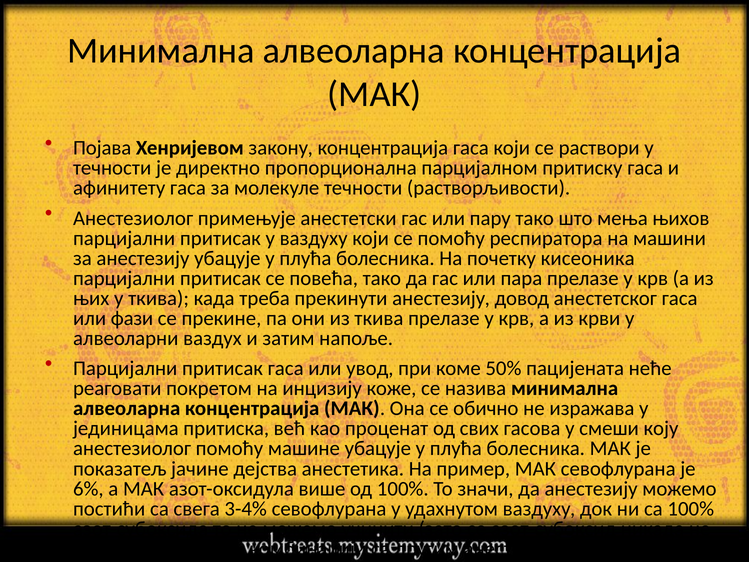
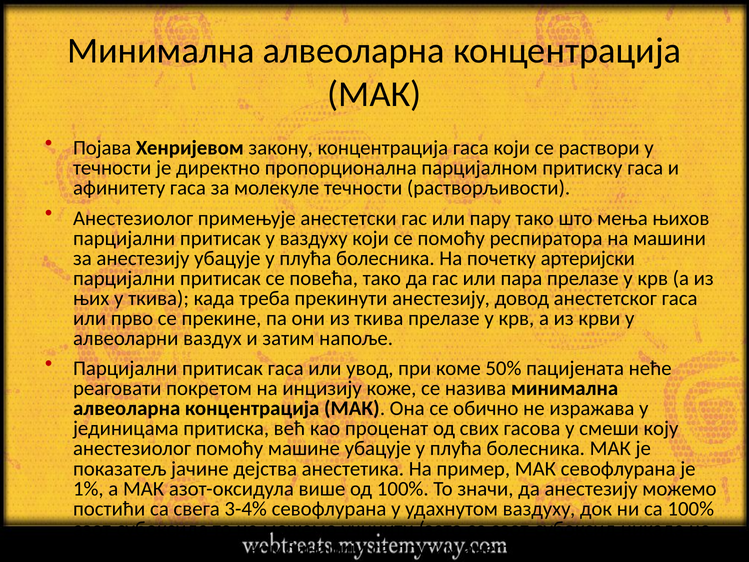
кисеоника: кисеоника -> артеријски
фази: фази -> прво
6%: 6% -> 1%
